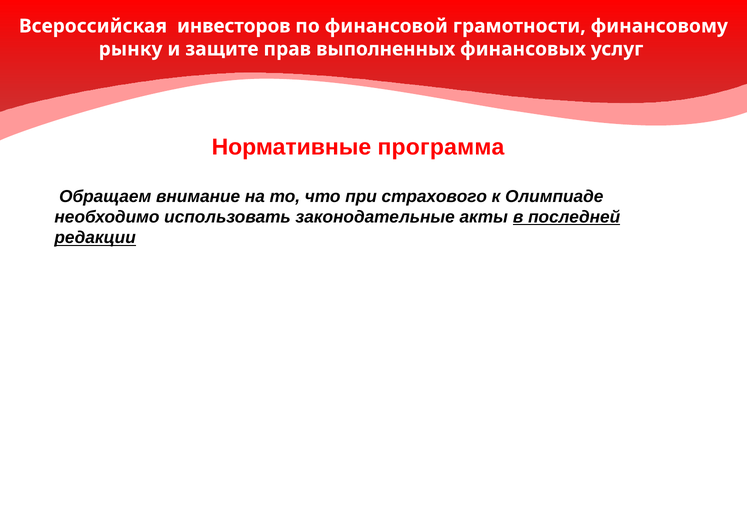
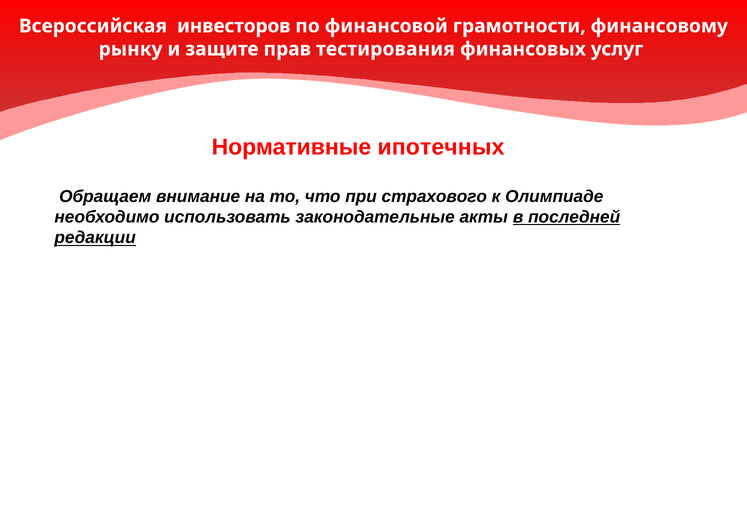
выполненных: выполненных -> тестирования
программа: программа -> ипотечных
